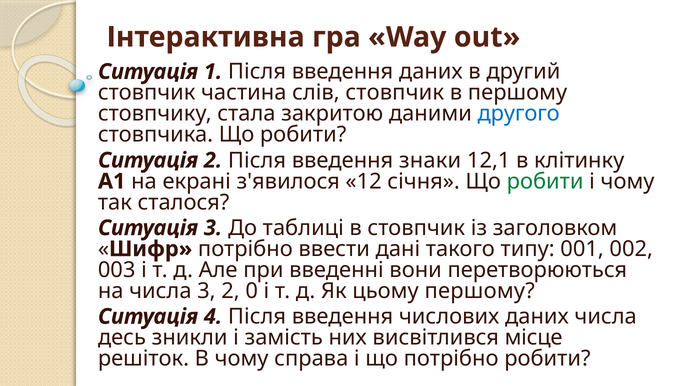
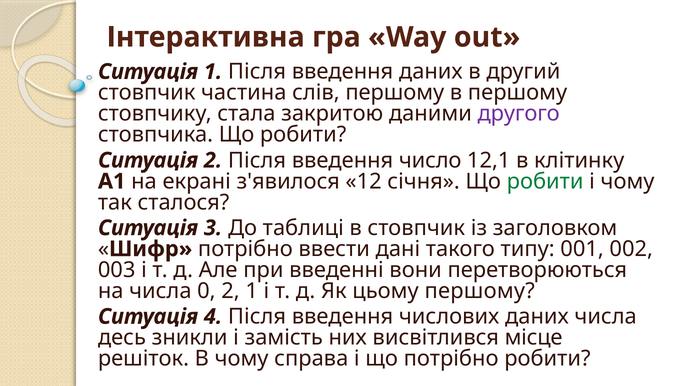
слів стовпчик: стовпчик -> першому
другого colour: blue -> purple
знаки: знаки -> число
числа 3: 3 -> 0
2 0: 0 -> 1
